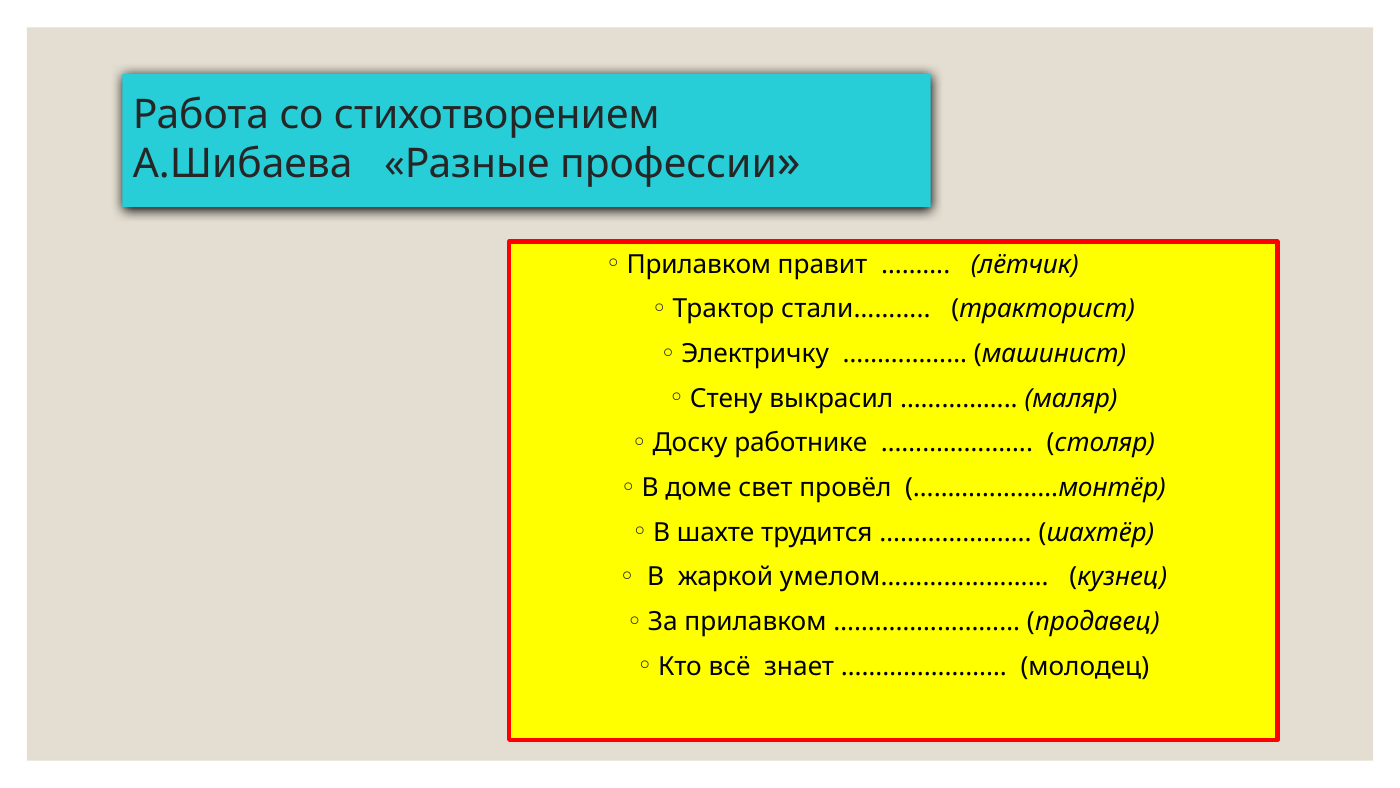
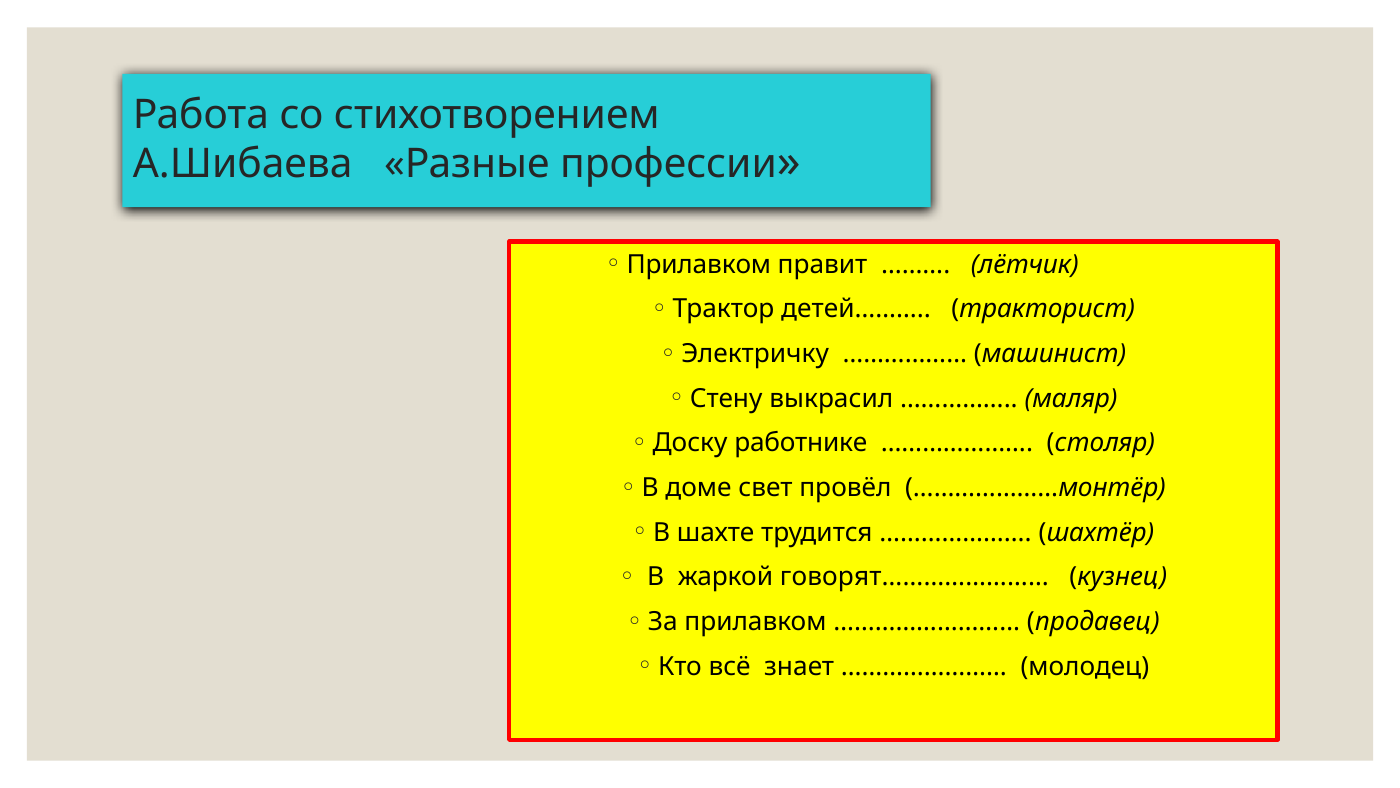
стали………: стали……… -> детей………
умелом……………………: умелом…………………… -> говорят……………………
